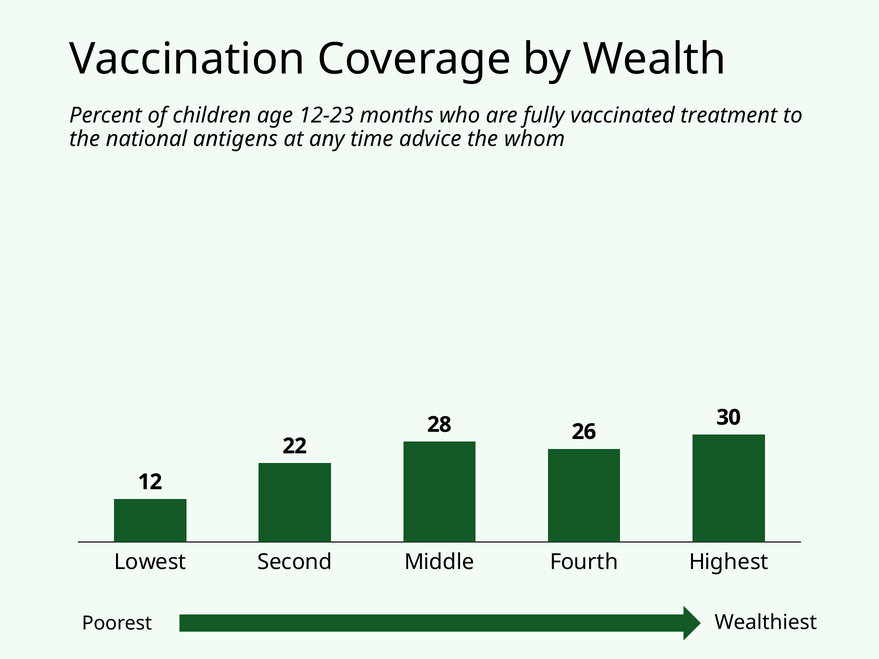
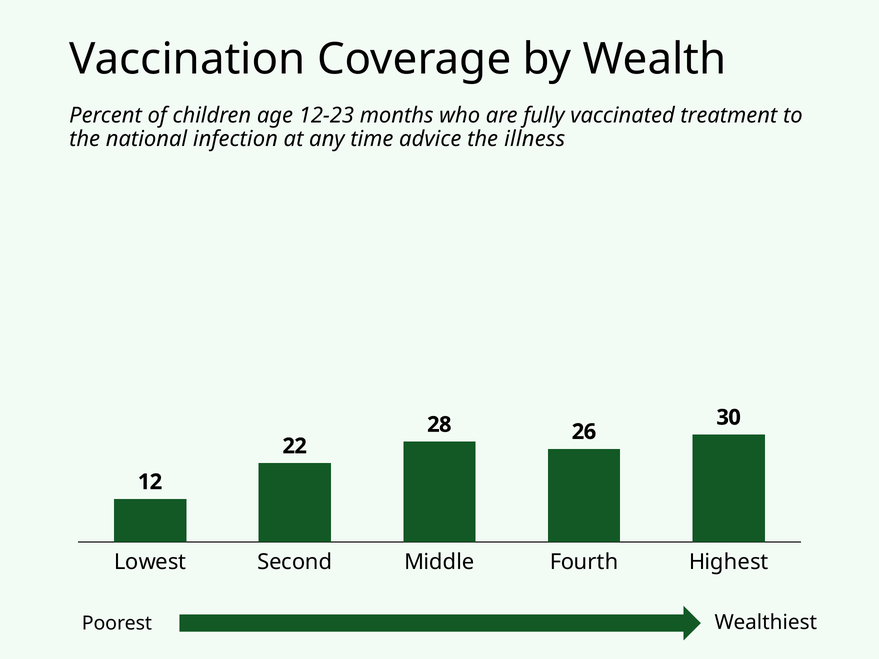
antigens: antigens -> infection
whom: whom -> illness
